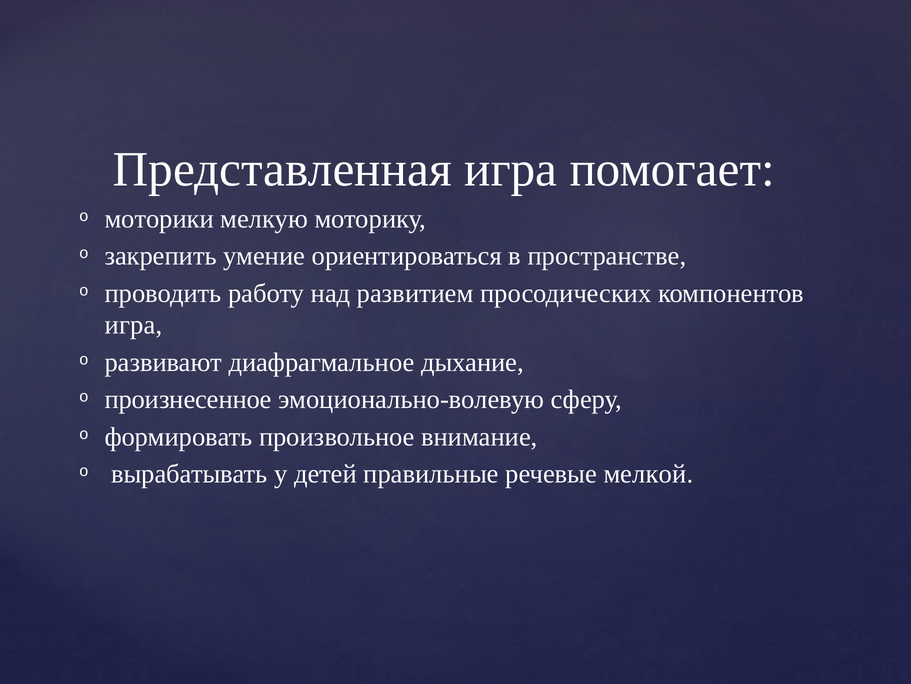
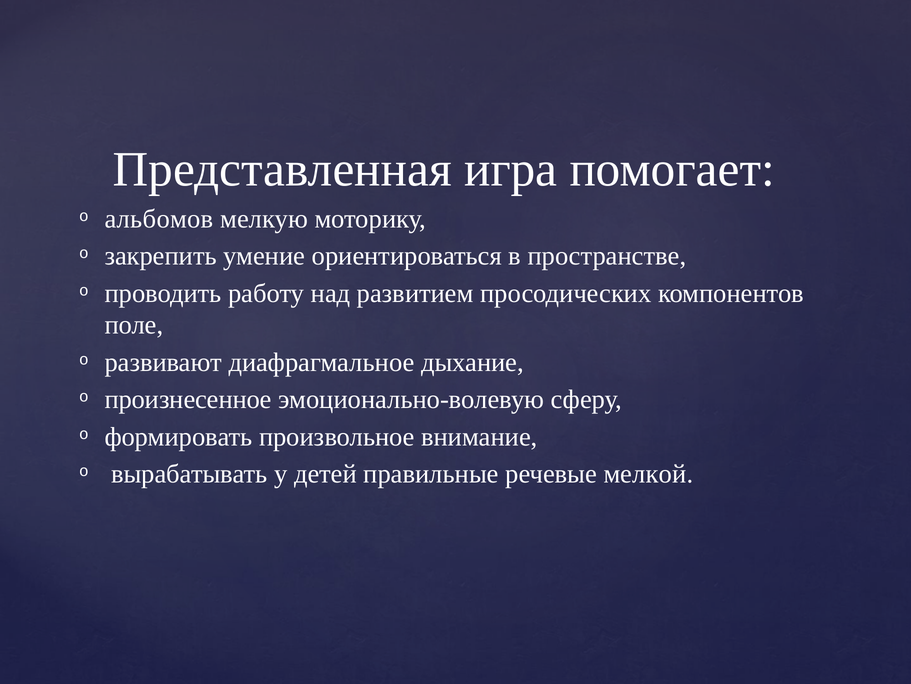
моторики: моторики -> альбомов
игра at (134, 325): игра -> поле
